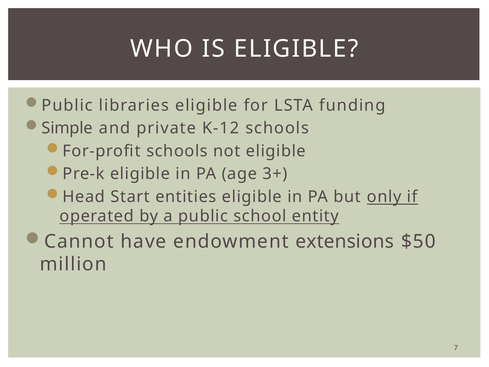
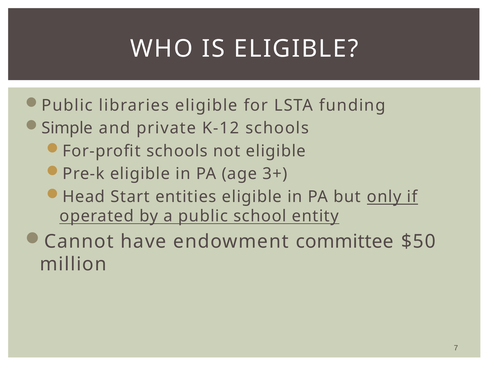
extensions: extensions -> committee
